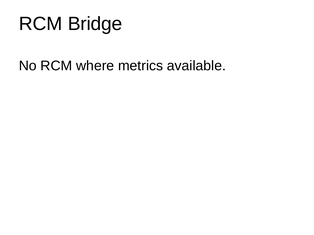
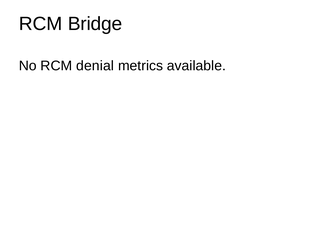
where: where -> denial
